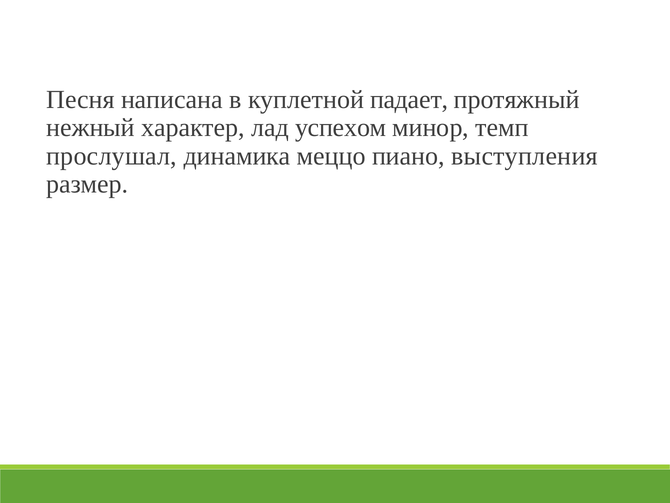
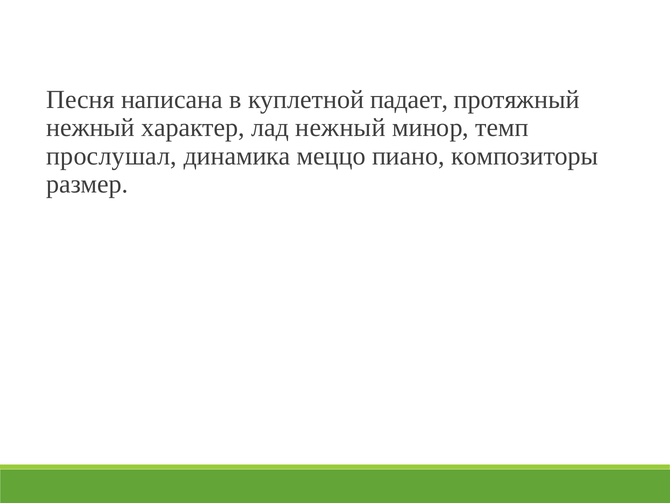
лад успехом: успехом -> нежный
выступления: выступления -> композиторы
